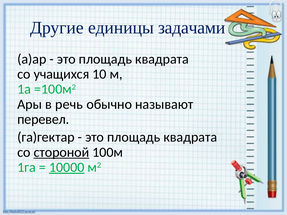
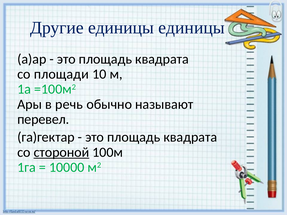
единицы задачами: задачами -> единицы
учащихся: учащихся -> площади
10000 underline: present -> none
